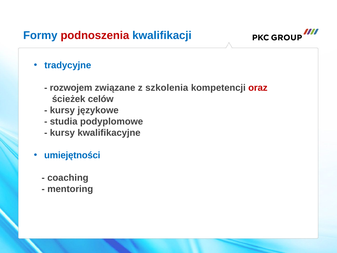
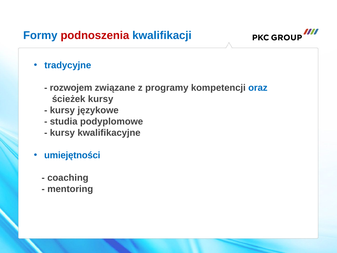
szkolenia: szkolenia -> programy
oraz colour: red -> blue
ścieżek celów: celów -> kursy
